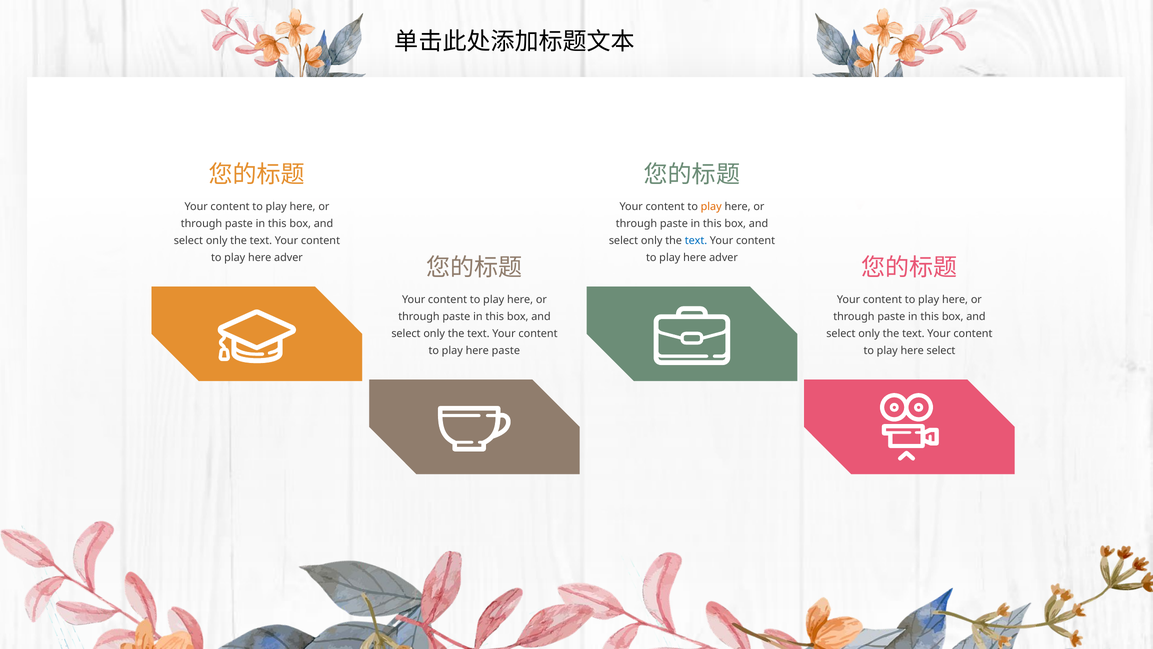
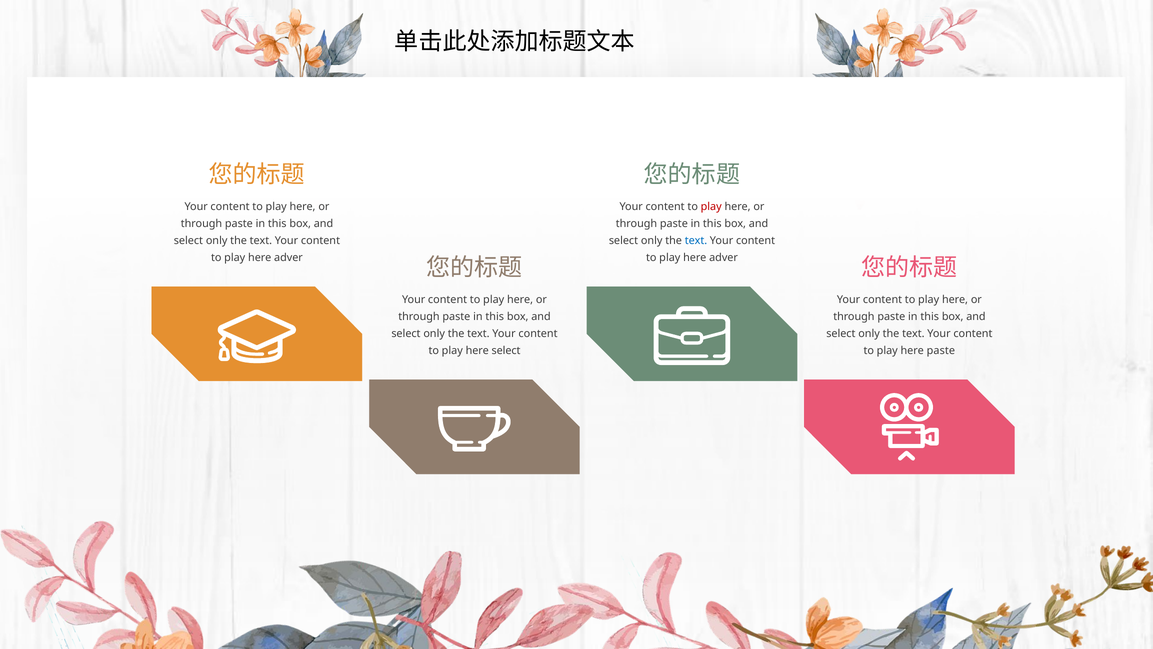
play at (711, 207) colour: orange -> red
here paste: paste -> select
here select: select -> paste
